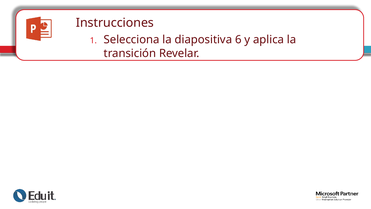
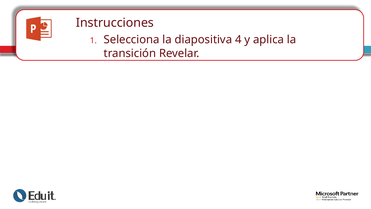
6: 6 -> 4
